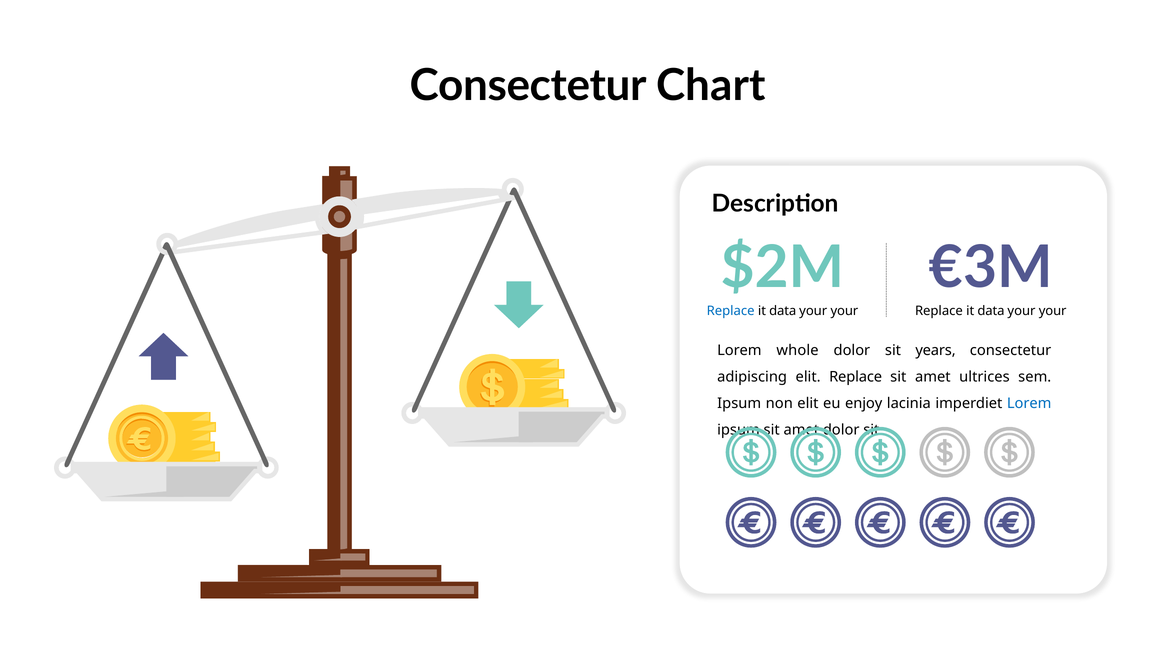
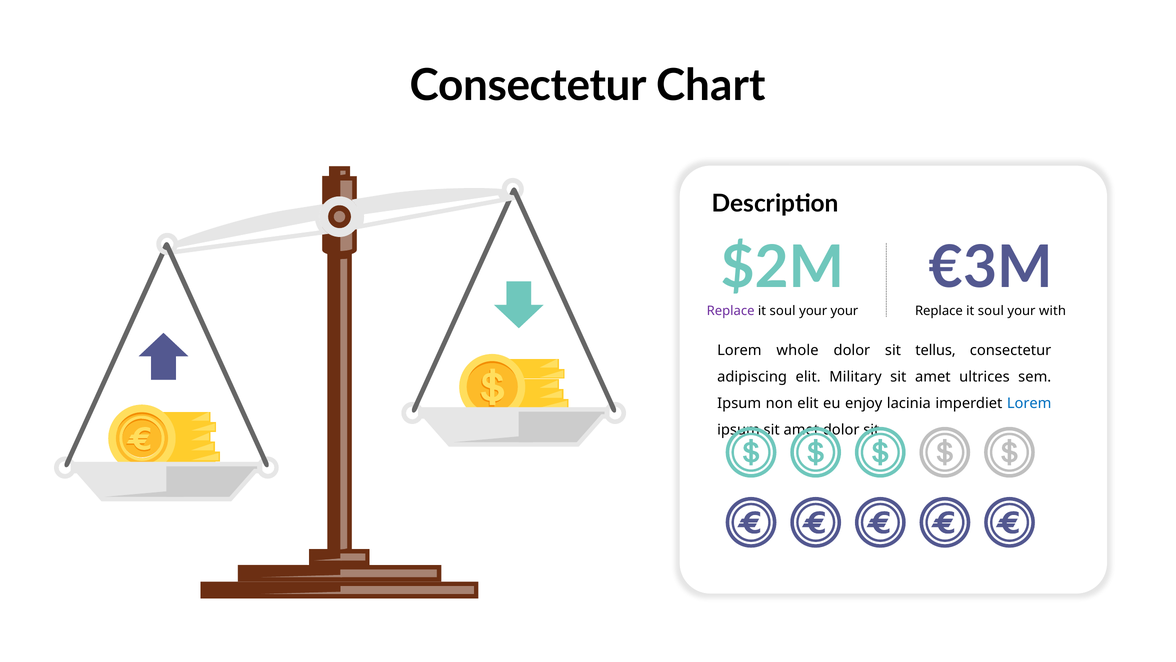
Replace at (731, 311) colour: blue -> purple
data at (783, 311): data -> soul
data at (991, 311): data -> soul
your at (1053, 311): your -> with
years: years -> tellus
elit Replace: Replace -> Military
